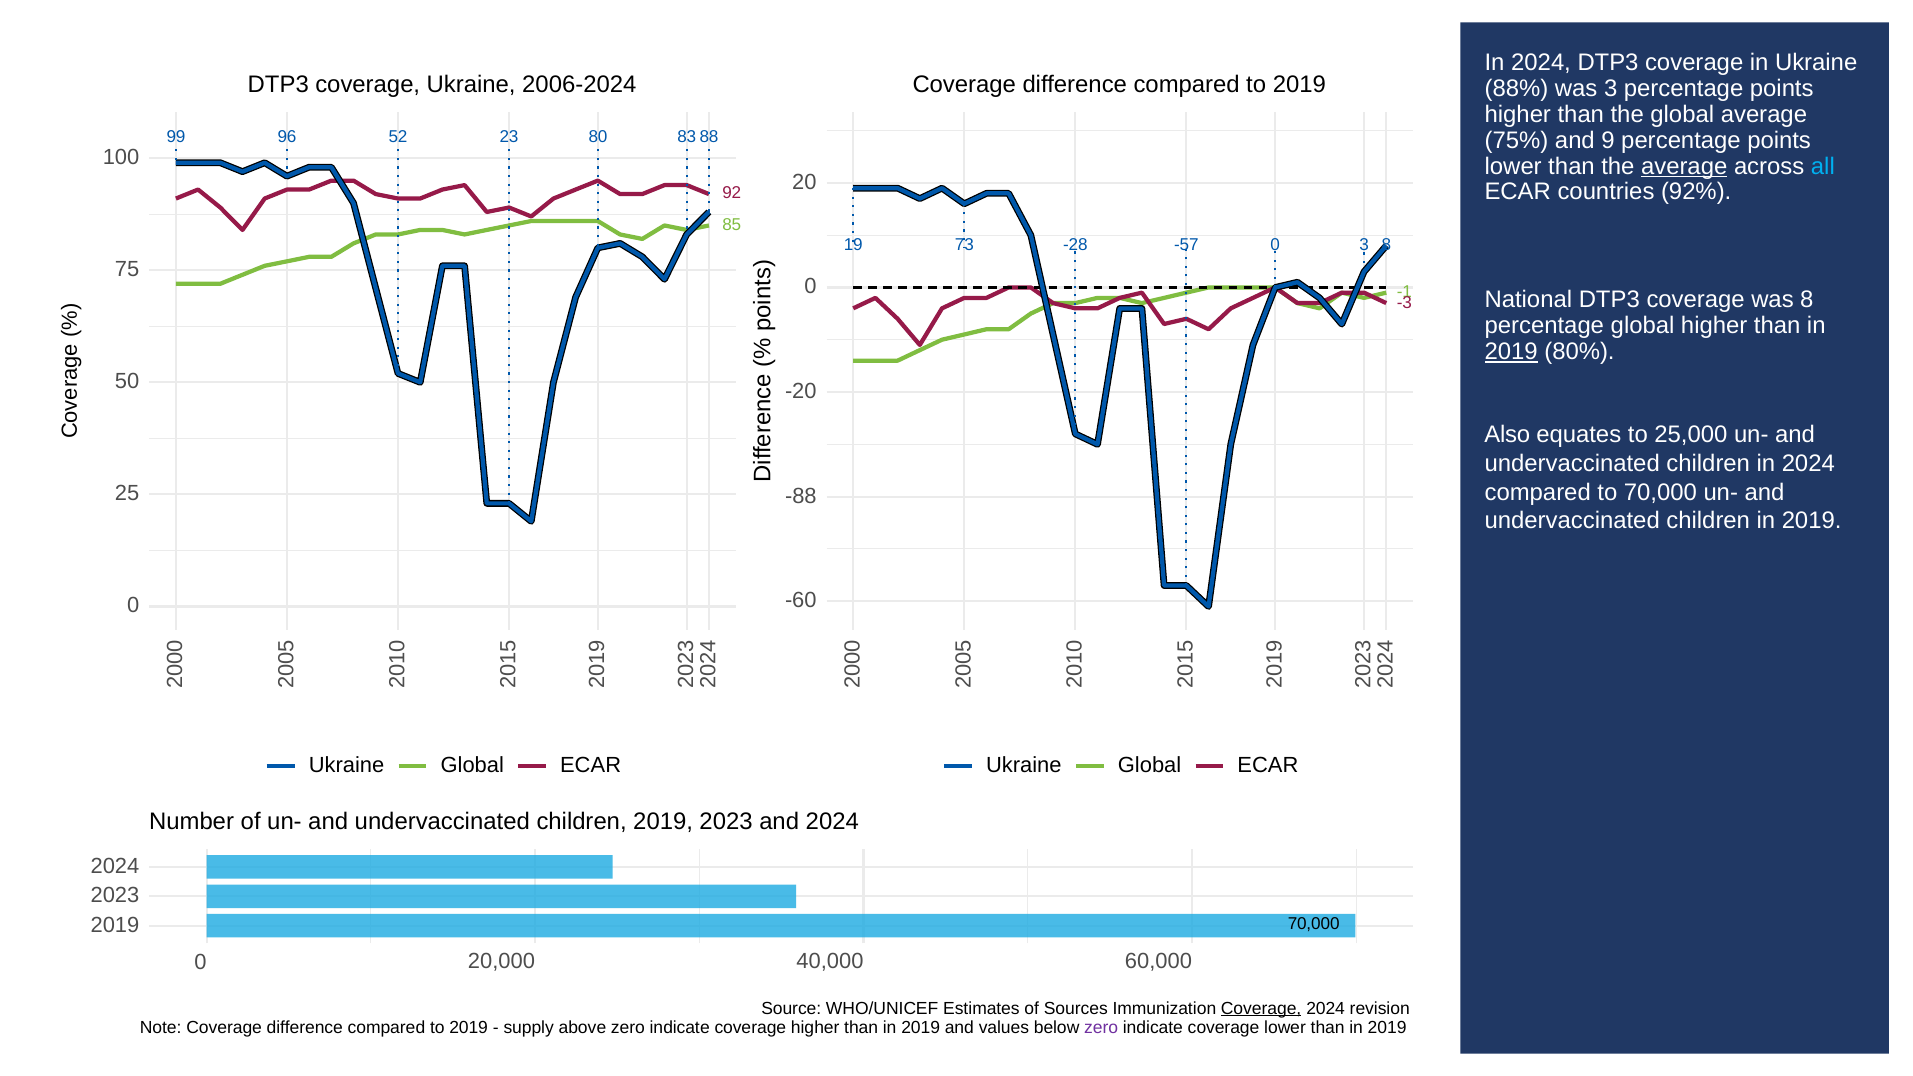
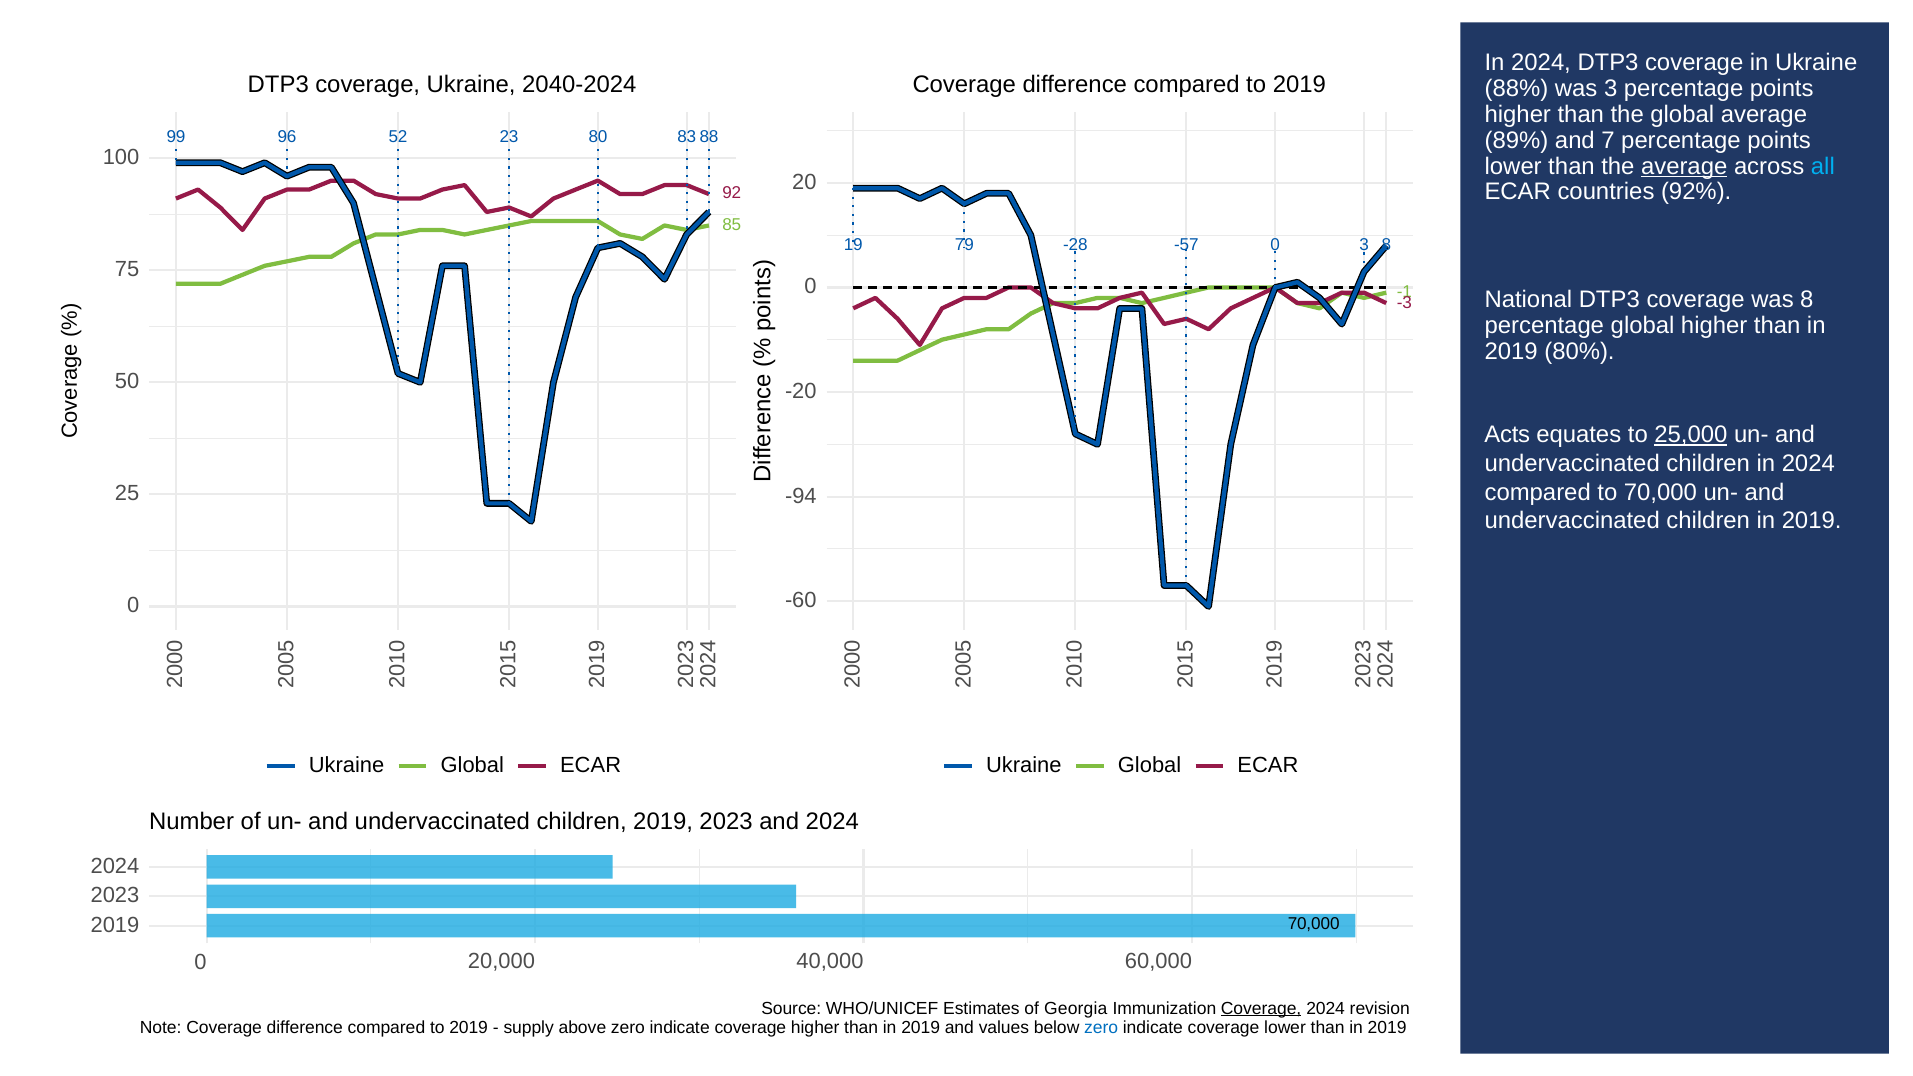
2006-2024: 2006-2024 -> 2040-2024
75%: 75% -> 89%
and 9: 9 -> 7
73: 73 -> 79
2019 at (1511, 352) underline: present -> none
Also: Also -> Acts
25,000 underline: none -> present
-88: -88 -> -94
Sources: Sources -> Georgia
zero at (1101, 1027) colour: purple -> blue
